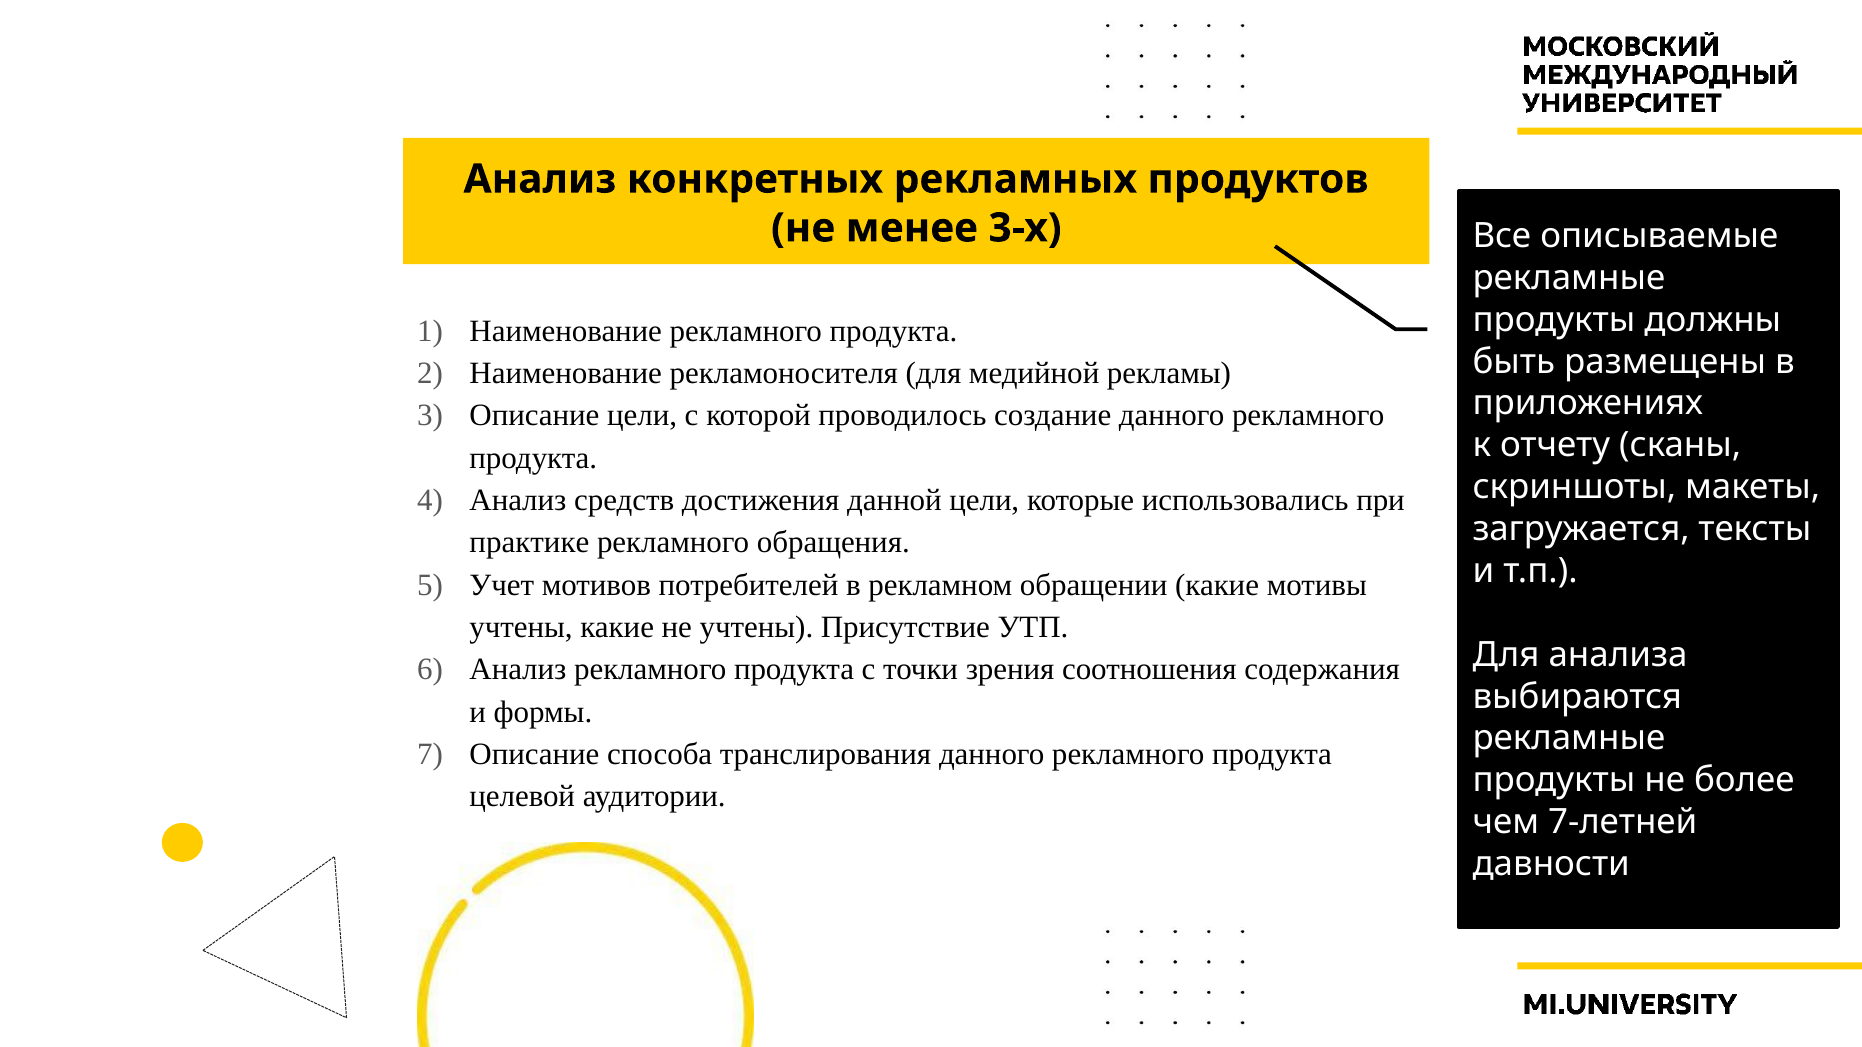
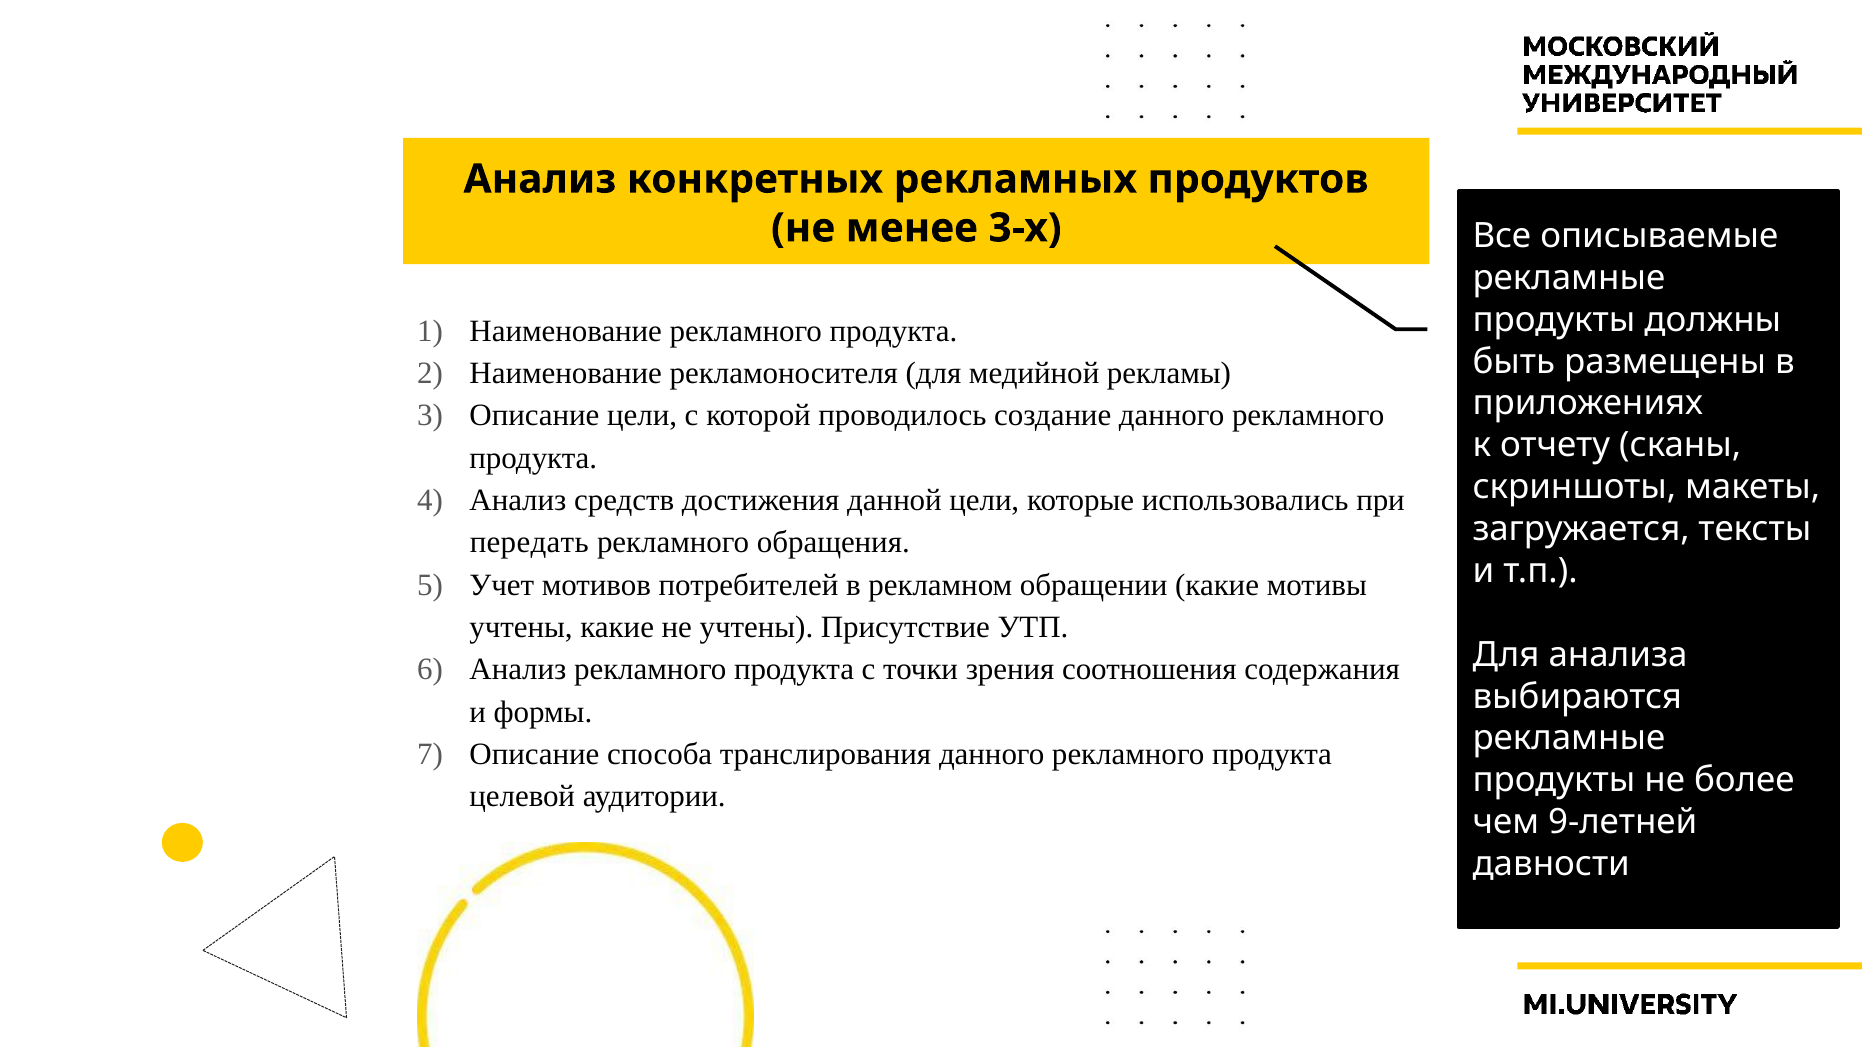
практике: практике -> передать
7-летней: 7-летней -> 9-летней
